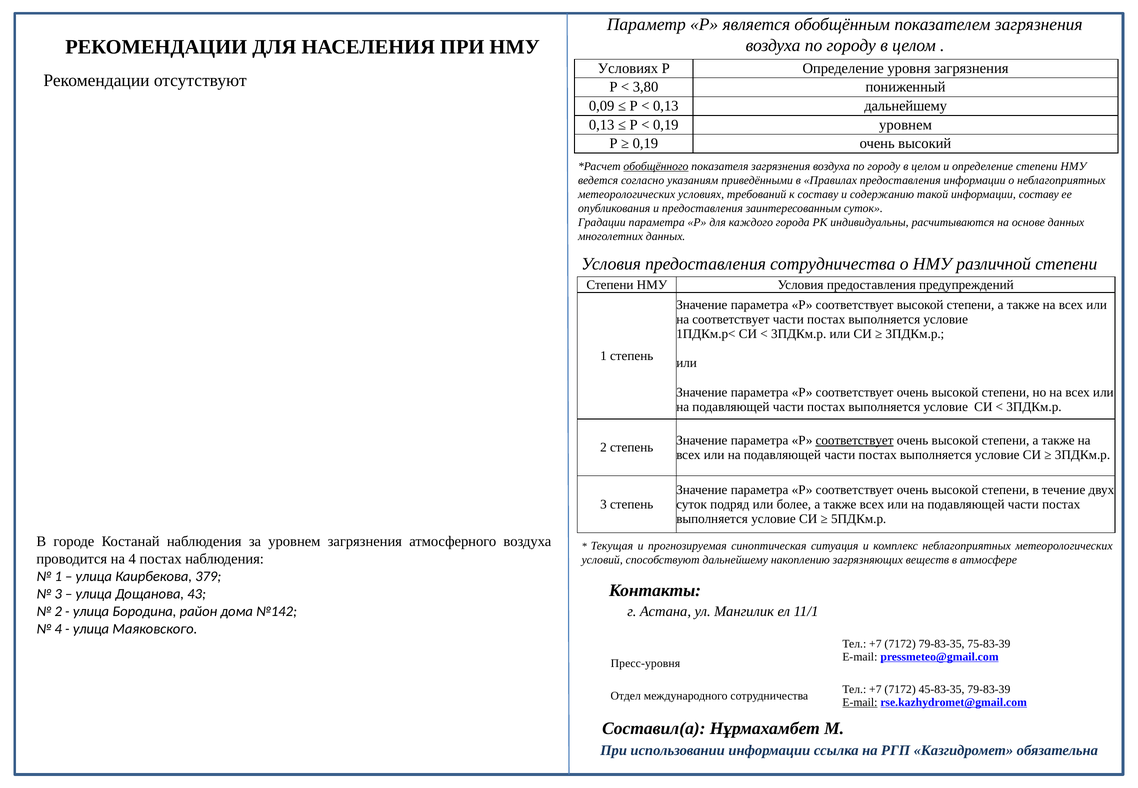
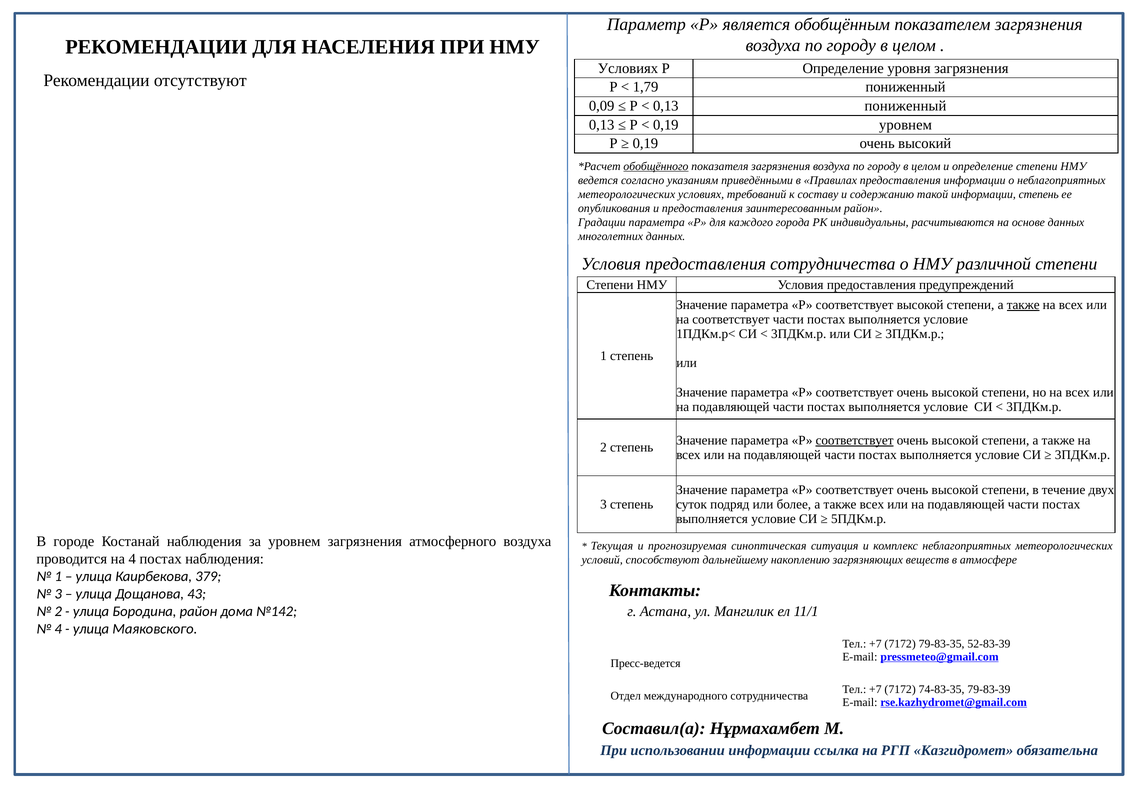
3,80: 3,80 -> 1,79
0,13 дальнейшему: дальнейшему -> пониженный
информации составу: составу -> степень
заинтересованным суток: суток -> район
также at (1023, 305) underline: none -> present
75-83-39: 75-83-39 -> 52-83-39
Пресс-уровня: Пресс-уровня -> Пресс-ведется
45-83-35: 45-83-35 -> 74-83-35
E-mail at (860, 702) underline: present -> none
